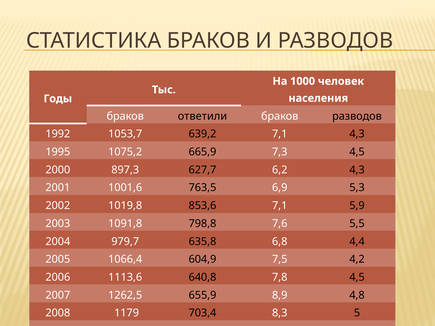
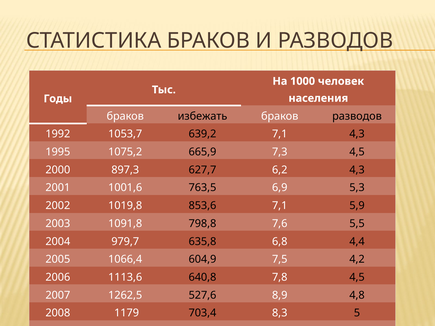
ответили: ответили -> избежать
655,9: 655,9 -> 527,6
